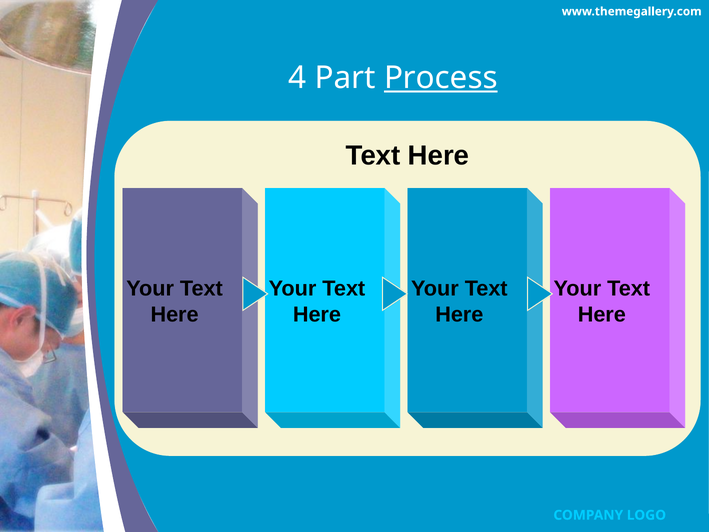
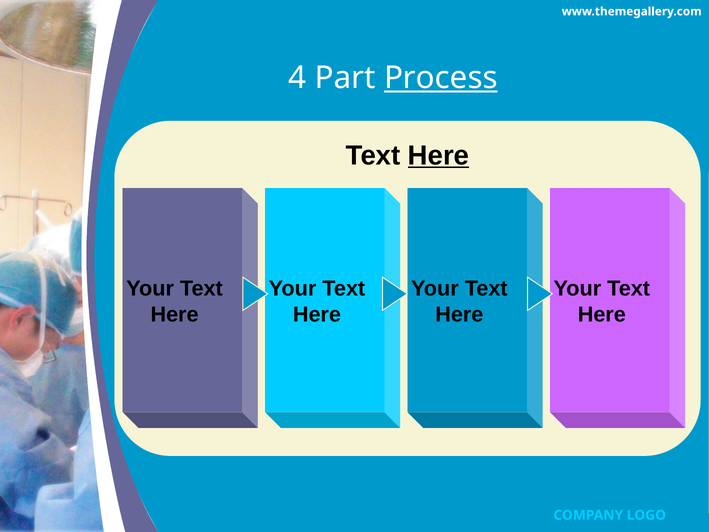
Here at (439, 155) underline: none -> present
